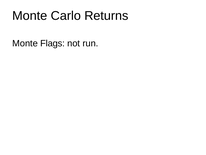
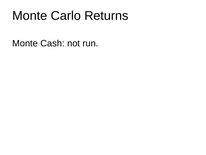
Flags: Flags -> Cash
